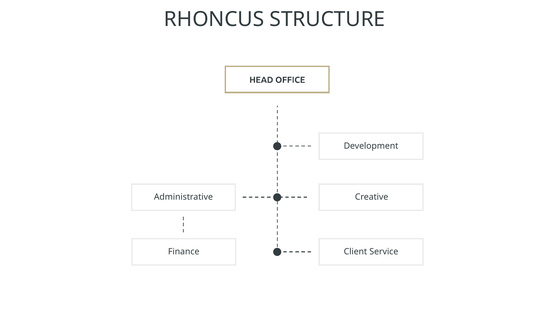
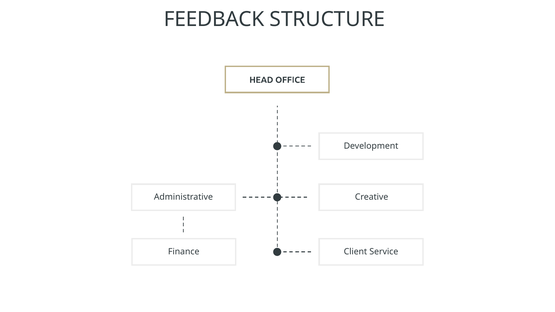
RHONCUS: RHONCUS -> FEEDBACK
